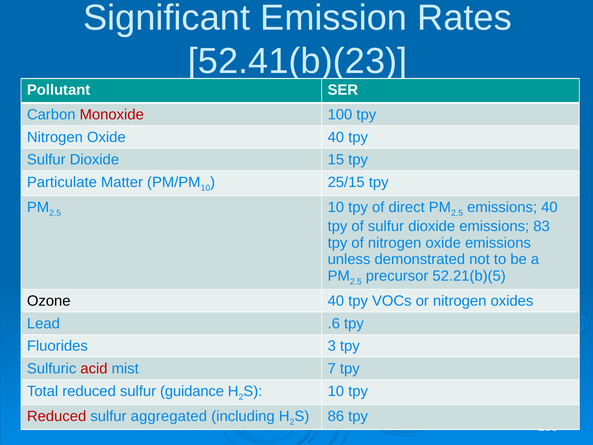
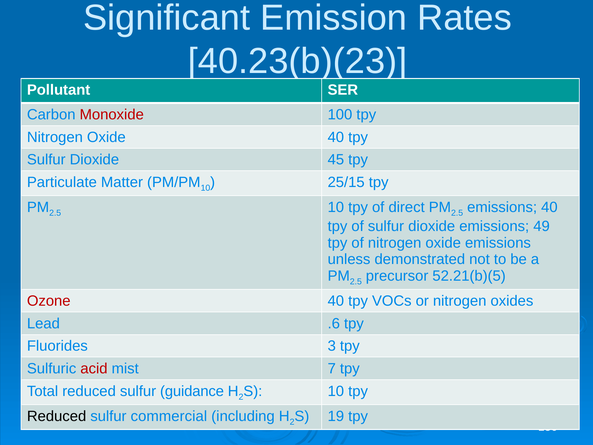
52.41(b)(23: 52.41(b)(23 -> 40.23(b)(23
15: 15 -> 45
83: 83 -> 49
Ozone colour: black -> red
Reduced at (57, 416) colour: red -> black
aggregated: aggregated -> commercial
86: 86 -> 19
